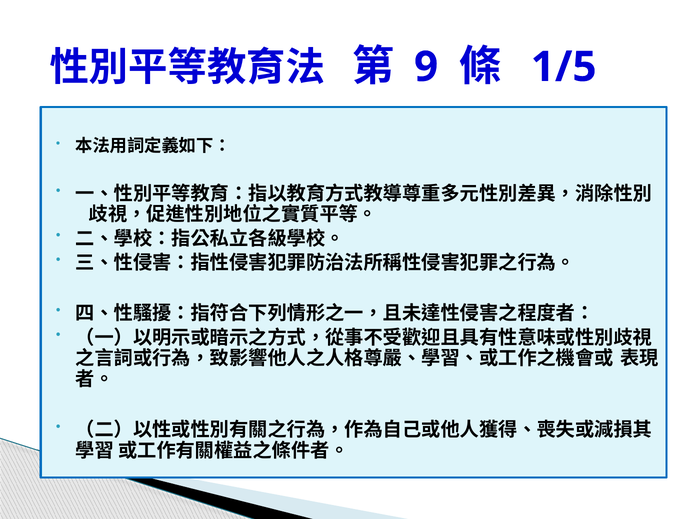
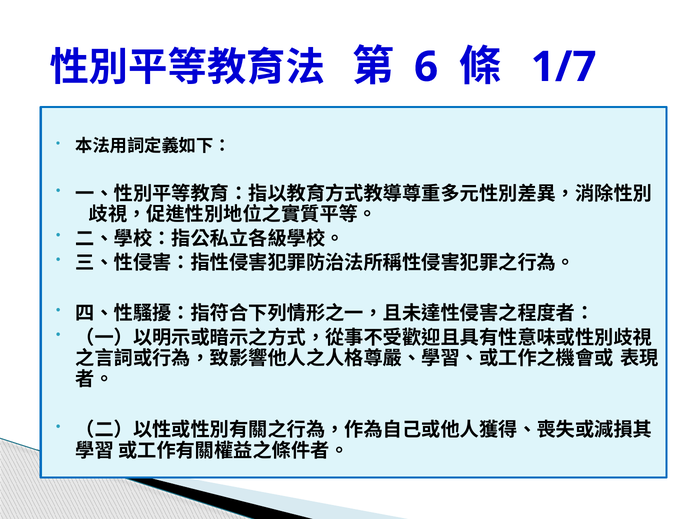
9: 9 -> 6
1/5: 1/5 -> 1/7
